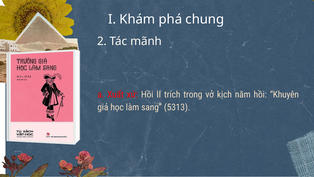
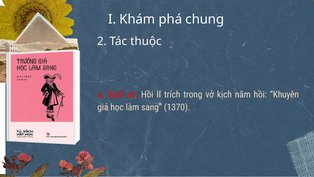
mãnh: mãnh -> thuộc
5313: 5313 -> 1370
